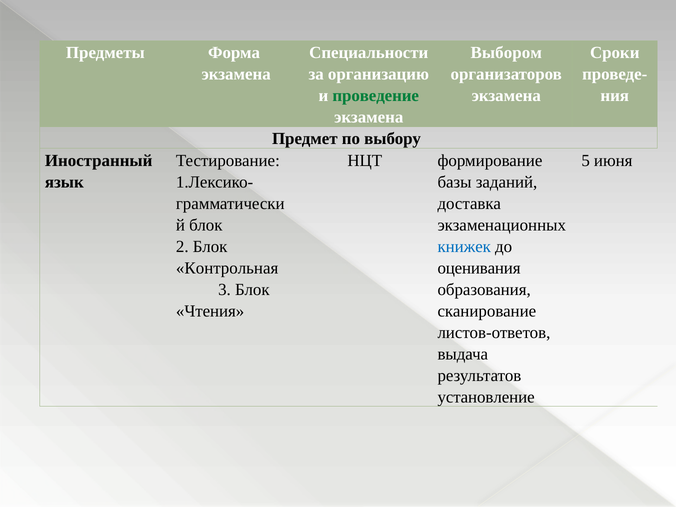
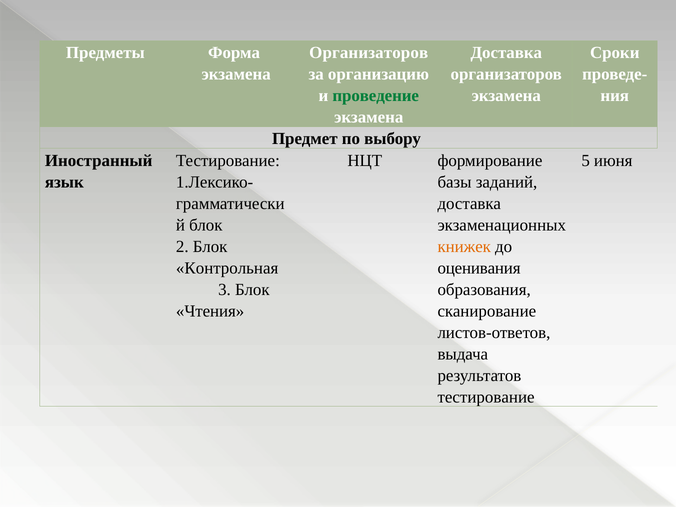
Специальности at (369, 53): Специальности -> Организаторов
Выбором at (506, 53): Выбором -> Доставка
книжек colour: blue -> orange
установление at (486, 397): установление -> тестирование
